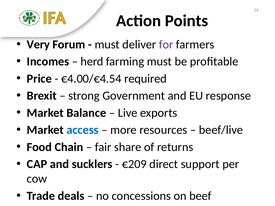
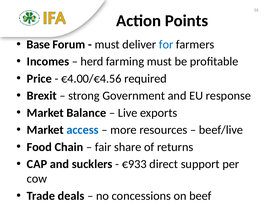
Very: Very -> Base
for colour: purple -> blue
€4.00/€4.54: €4.00/€4.54 -> €4.00/€4.56
€209: €209 -> €933
